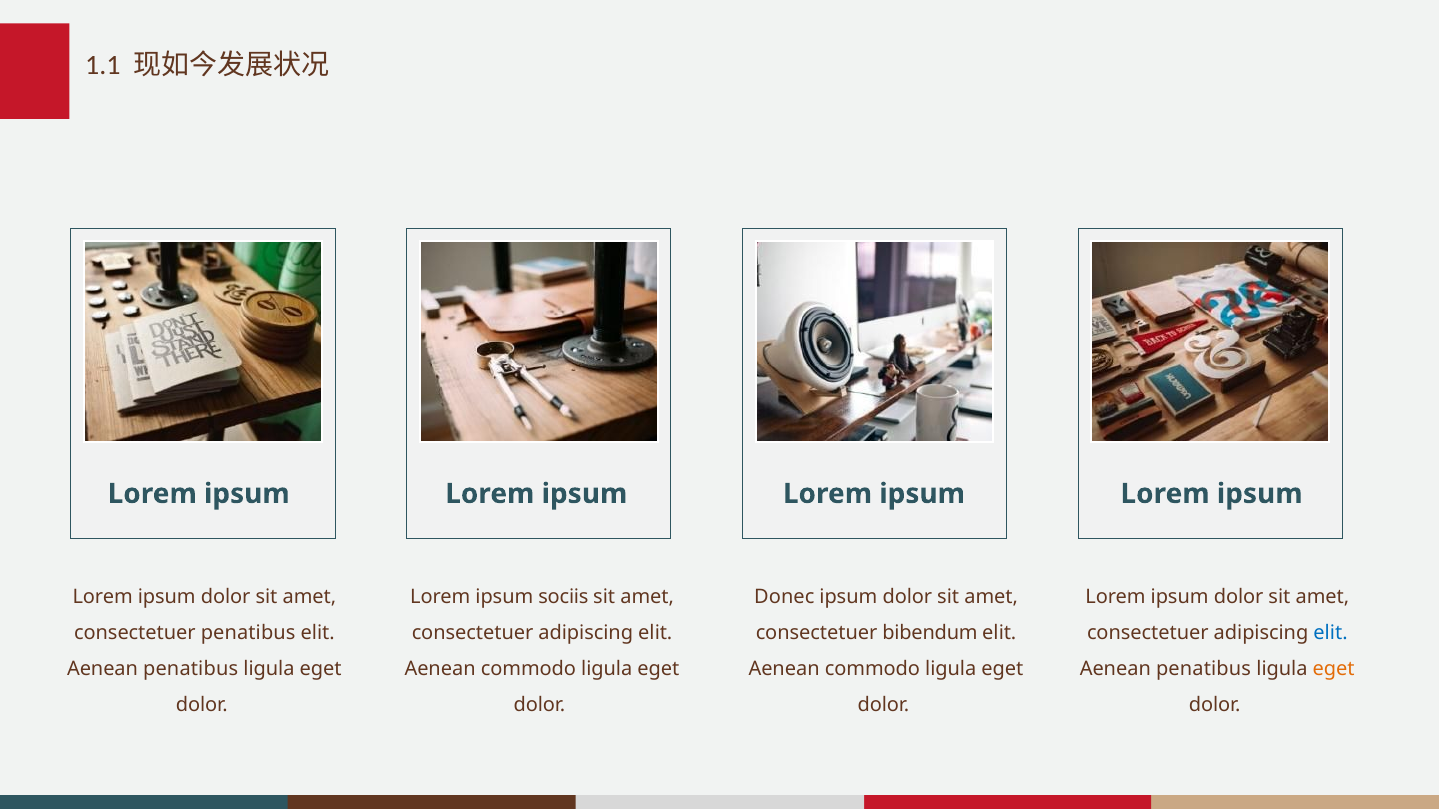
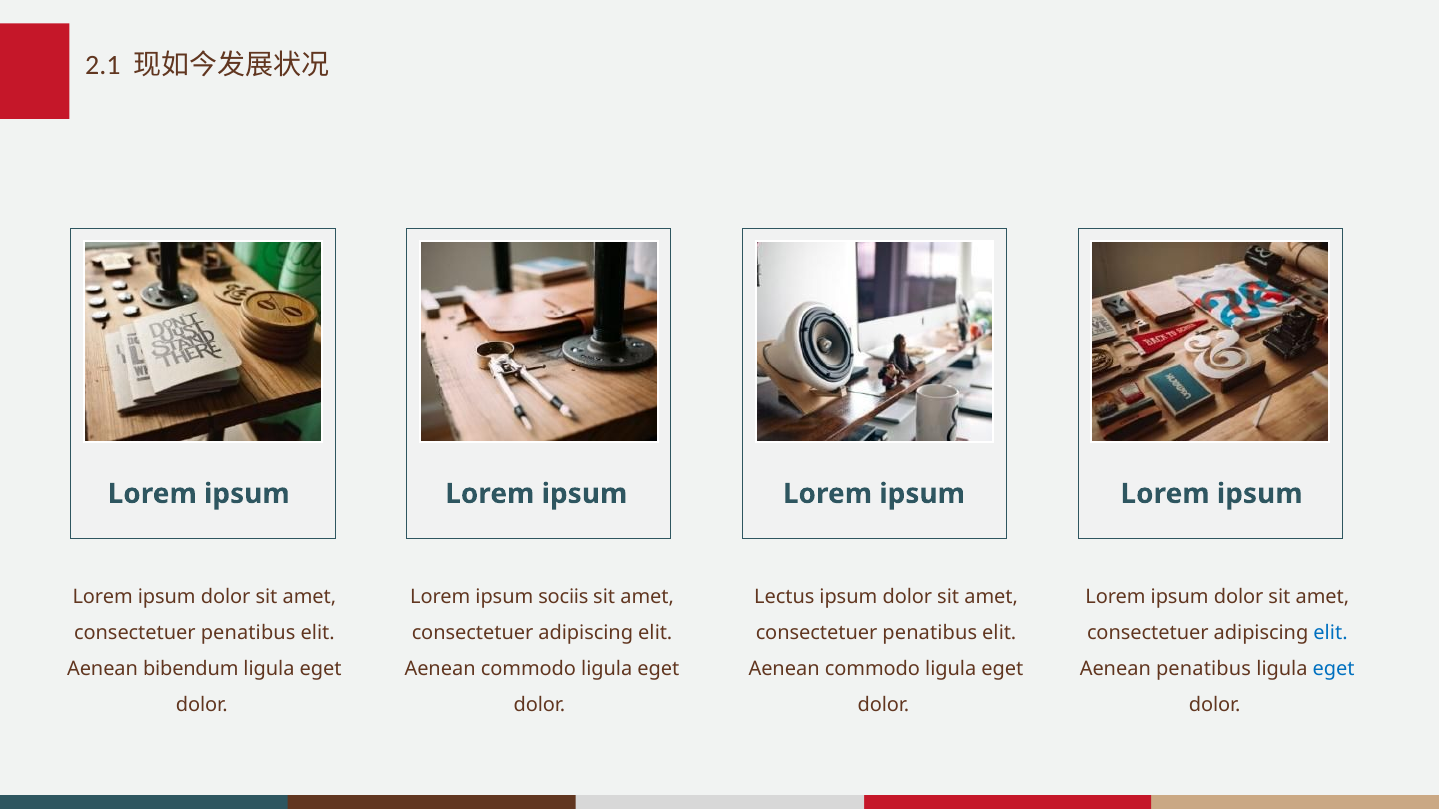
1.1: 1.1 -> 2.1
Donec: Donec -> Lectus
bibendum at (930, 633): bibendum -> penatibus
penatibus at (191, 669): penatibus -> bibendum
eget at (1334, 669) colour: orange -> blue
